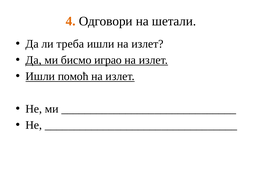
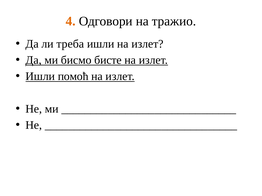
шетали: шетали -> тражио
играо: играо -> бисте
